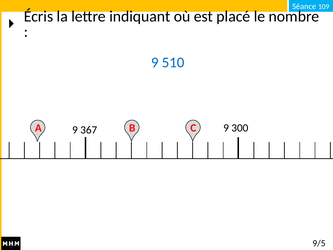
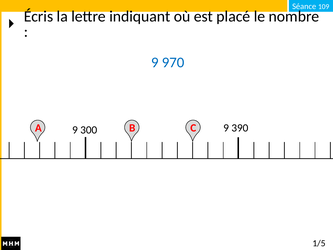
510: 510 -> 970
300: 300 -> 390
367: 367 -> 300
9/5: 9/5 -> 1/5
